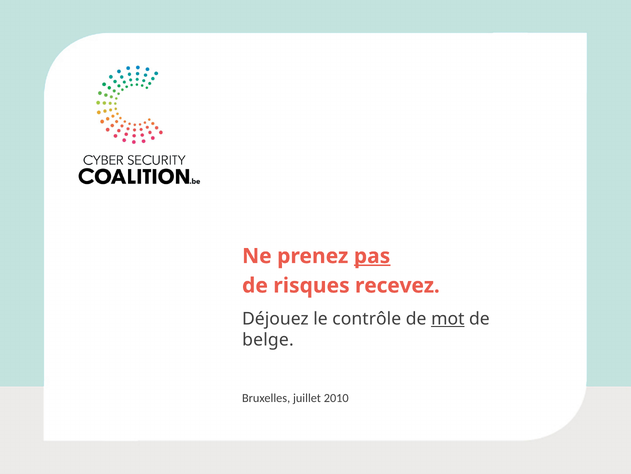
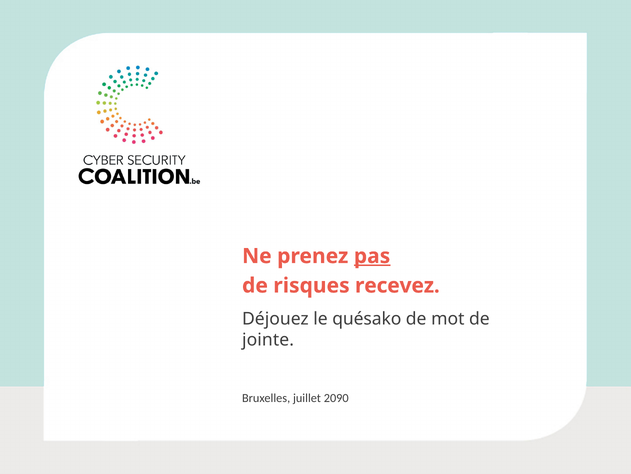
contrôle: contrôle -> quésako
mot underline: present -> none
belge: belge -> jointe
2010: 2010 -> 2090
